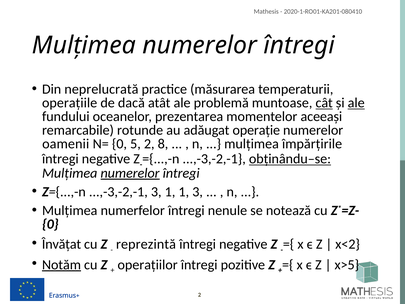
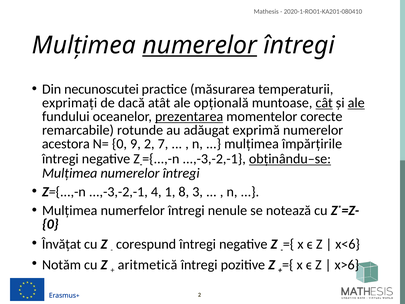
numerelor at (200, 45) underline: none -> present
neprelucrată: neprelucrată -> necunoscutei
operațiile: operațiile -> exprimați
problemă: problemă -> opțională
prezentarea underline: none -> present
aceeași: aceeași -> corecte
operație: operație -> exprimă
oamenii: oamenii -> acestora
5: 5 -> 9
8: 8 -> 7
numerelor at (130, 173) underline: present -> none
...,-3,-2,-1 3: 3 -> 4
1 1: 1 -> 8
reprezintă: reprezintă -> corespund
x<2: x<2 -> x<6
Notăm underline: present -> none
operațiilor: operațiilor -> aritmetică
x>5: x>5 -> x>6
